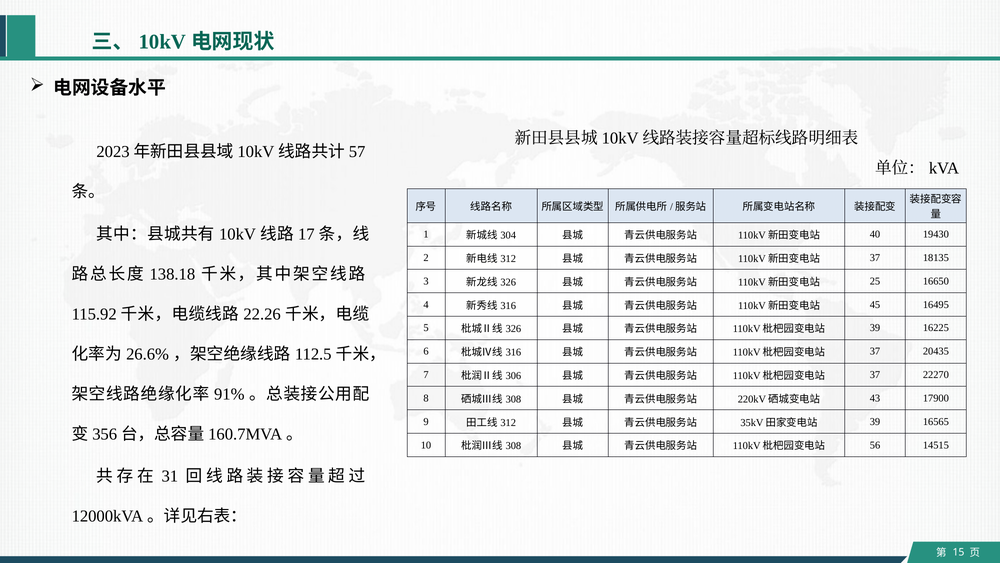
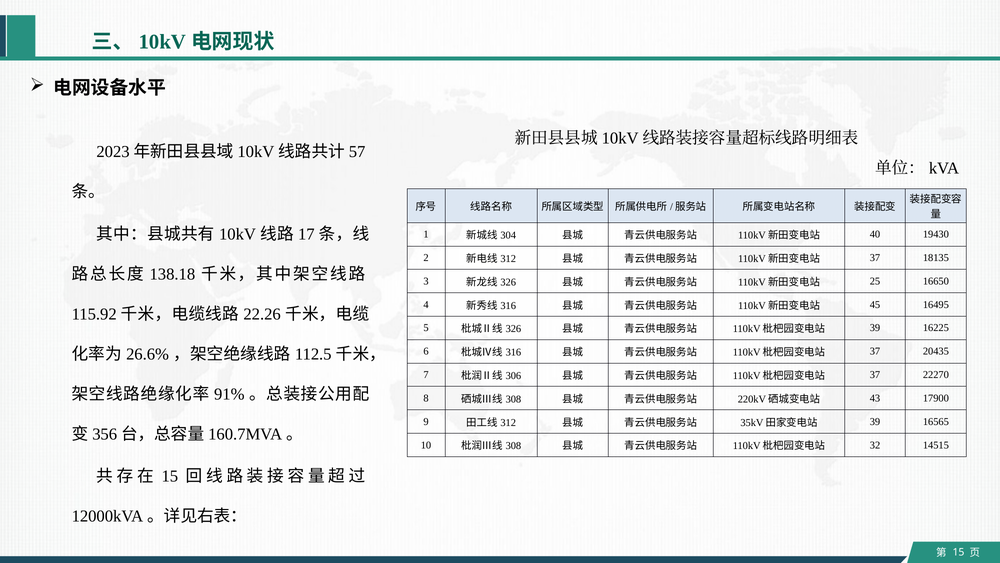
56: 56 -> 32
31 at (170, 476): 31 -> 15
